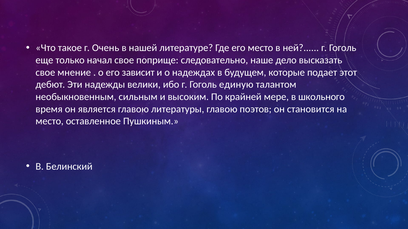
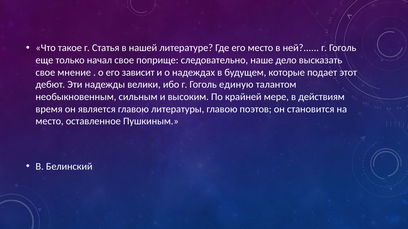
Очень: Очень -> Статья
школьного: школьного -> действиям
